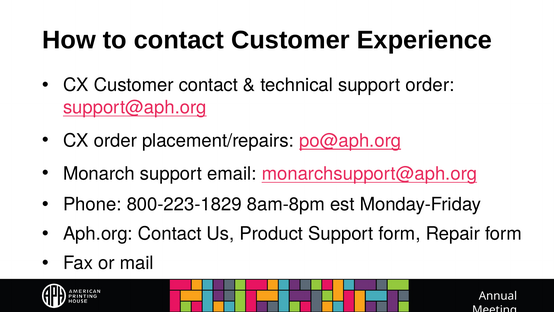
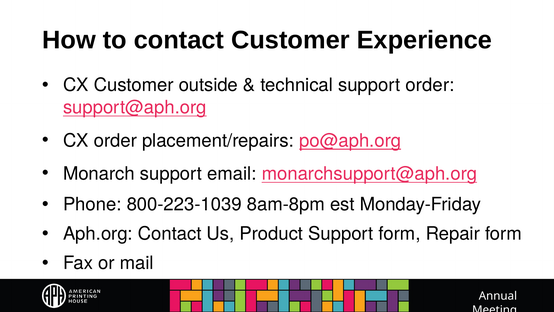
Customer contact: contact -> outside
800-223-1829: 800-223-1829 -> 800-223-1039
